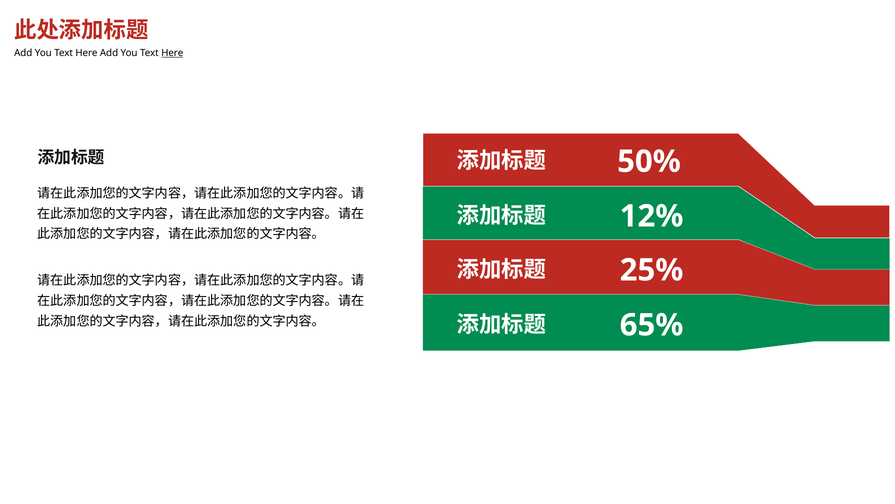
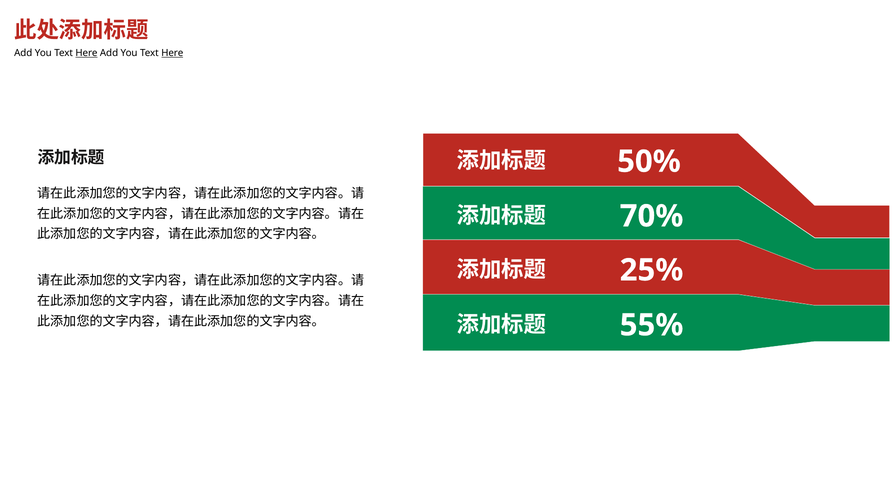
Here at (86, 53) underline: none -> present
12%: 12% -> 70%
65%: 65% -> 55%
